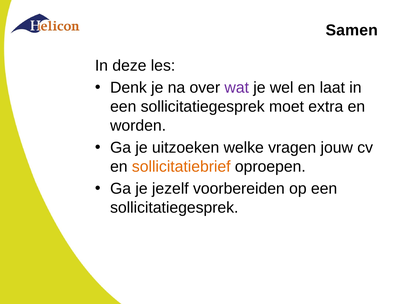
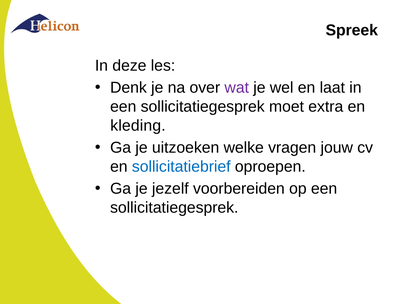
Samen: Samen -> Spreek
worden: worden -> kleding
sollicitatiebrief colour: orange -> blue
